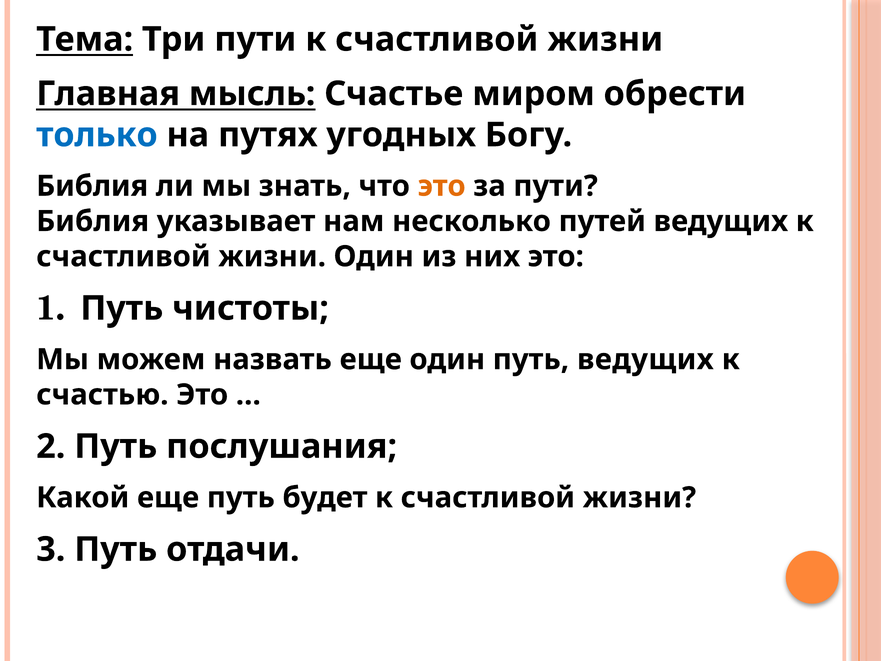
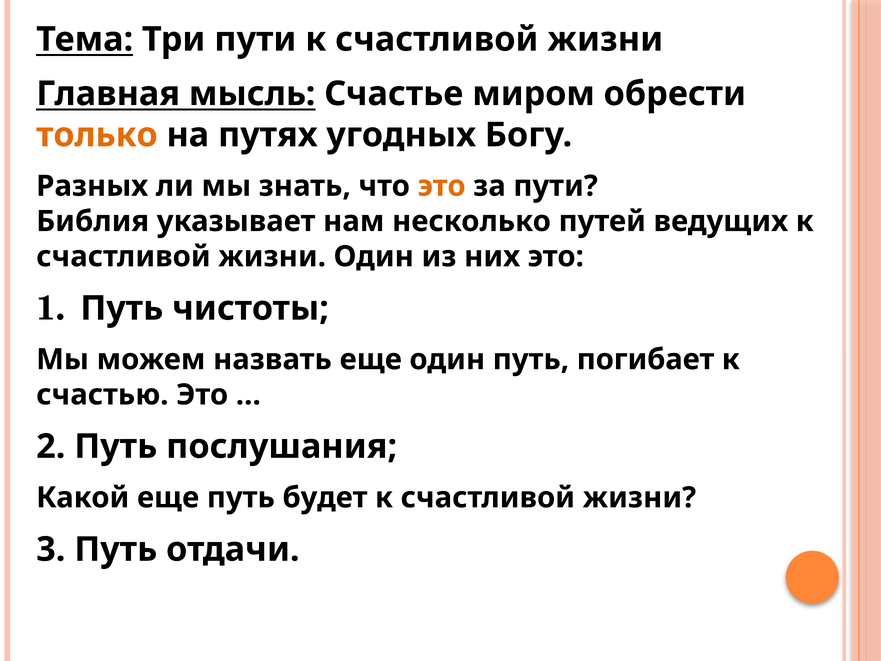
только colour: blue -> orange
Библия at (92, 186): Библия -> Разных
путь ведущих: ведущих -> погибает
